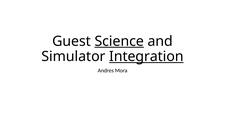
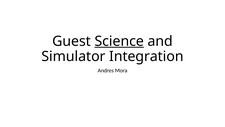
Integration underline: present -> none
